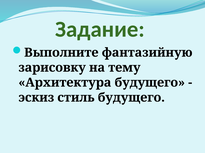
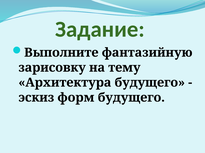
стиль: стиль -> форм
